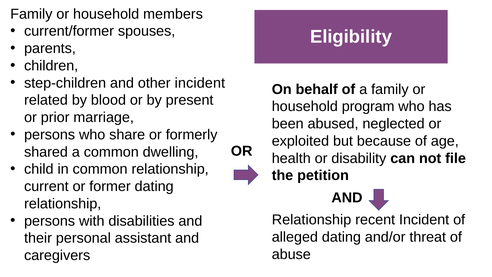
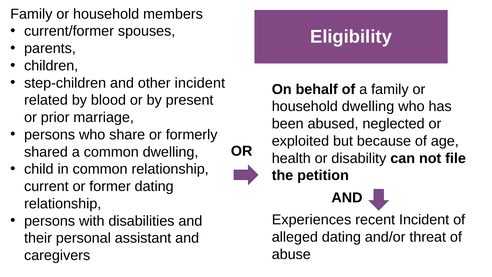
household program: program -> dwelling
Relationship at (312, 220): Relationship -> Experiences
